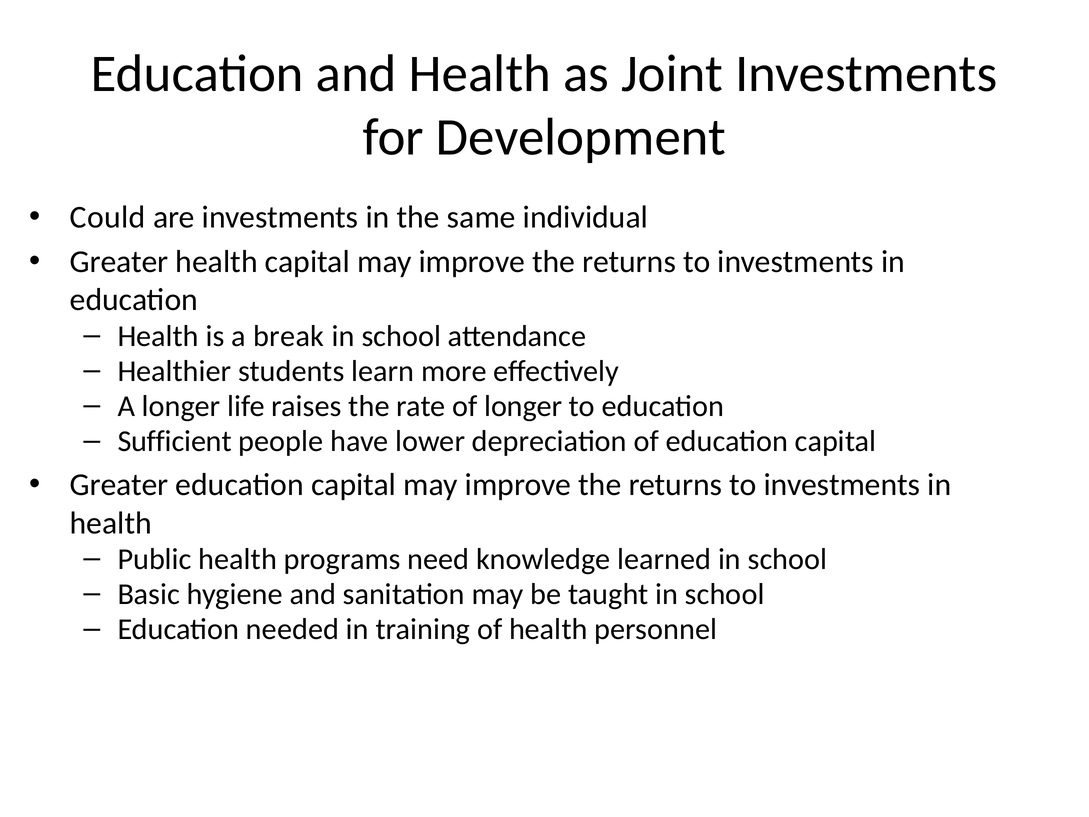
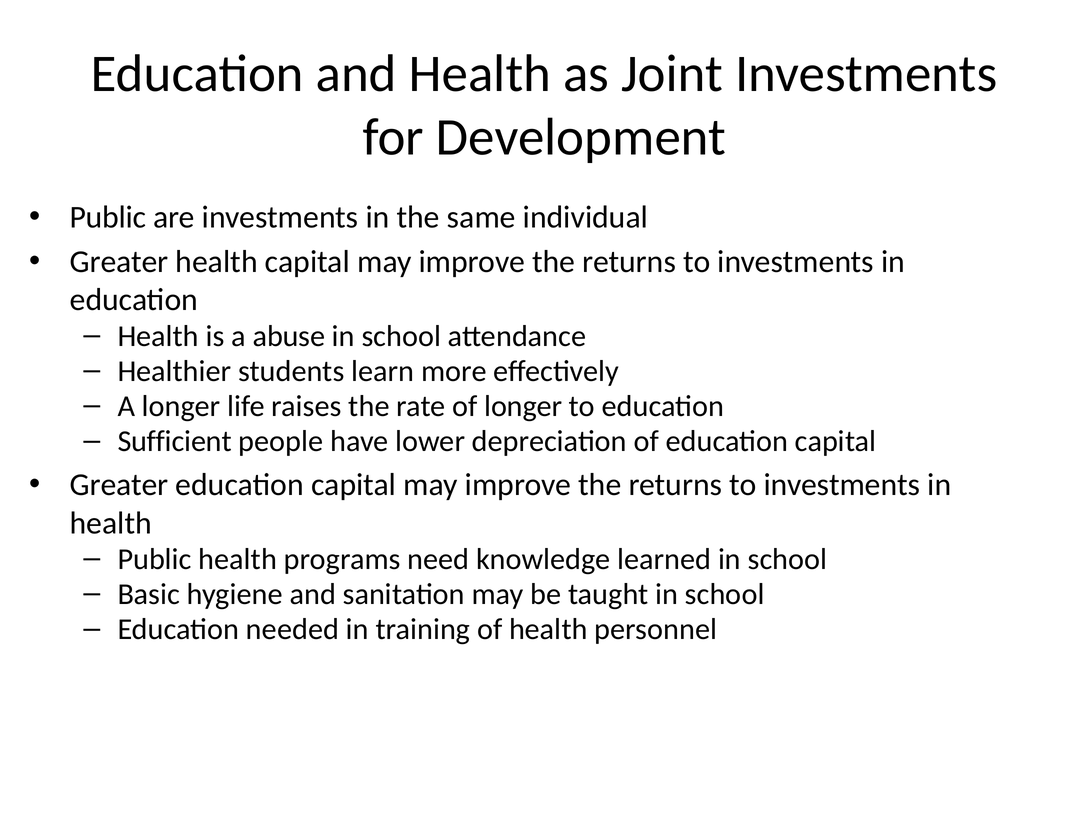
Could at (108, 217): Could -> Public
break: break -> abuse
